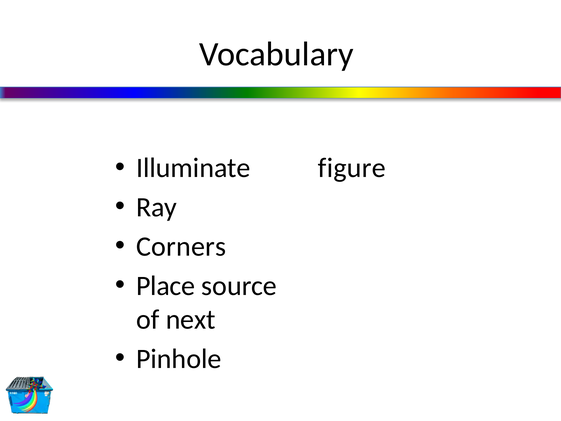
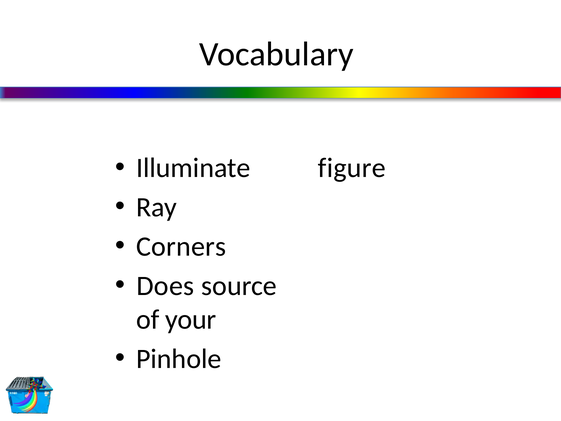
Place: Place -> Does
next: next -> your
